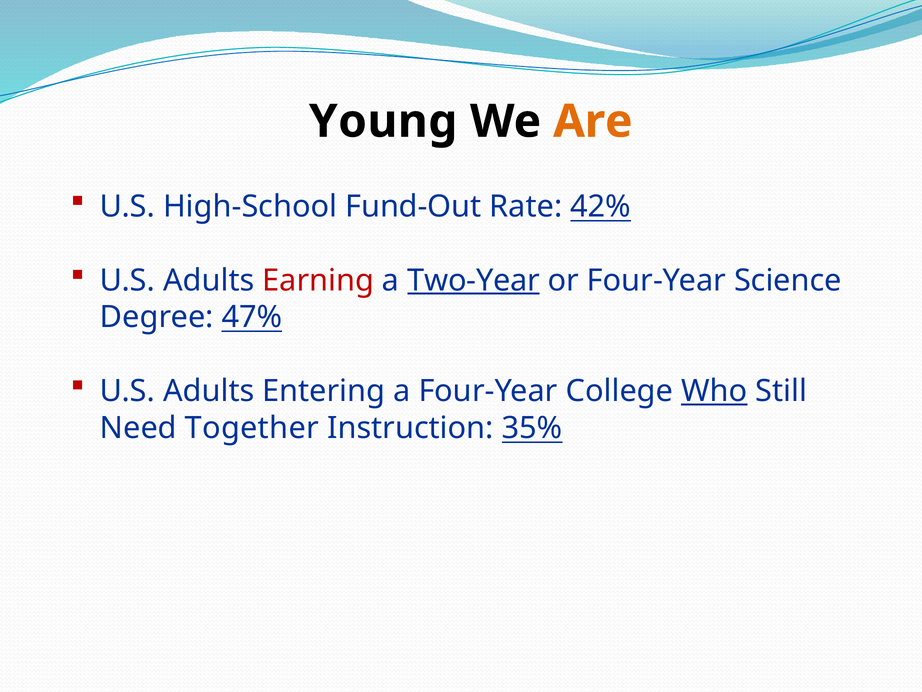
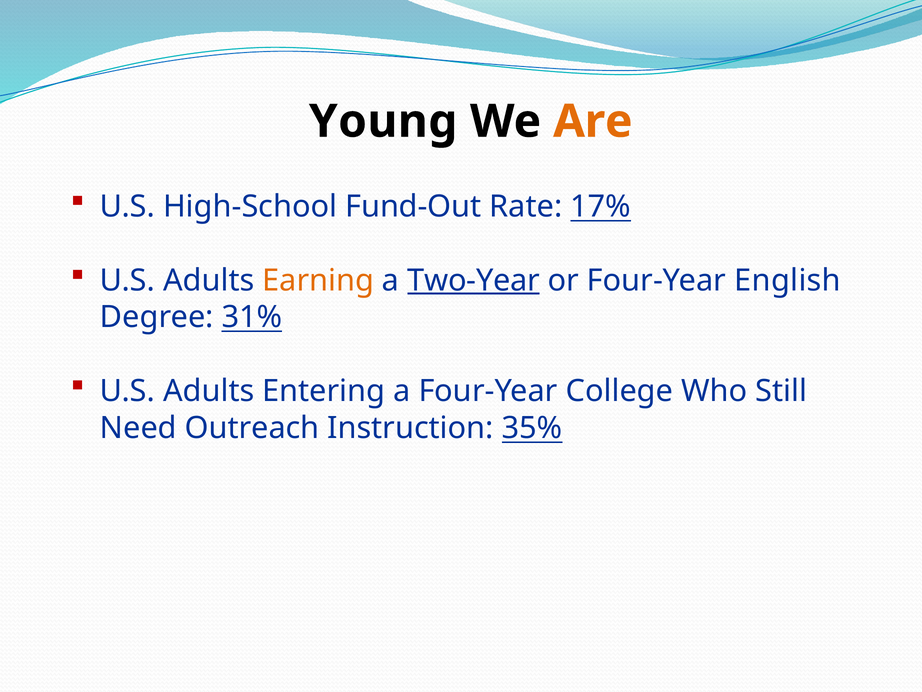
42%: 42% -> 17%
Earning colour: red -> orange
Science: Science -> English
47%: 47% -> 31%
Who underline: present -> none
Together: Together -> Outreach
